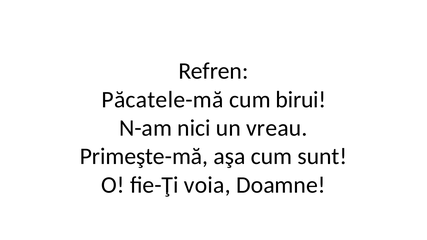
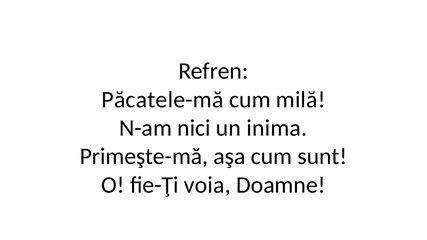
birui: birui -> milă
vreau: vreau -> inima
